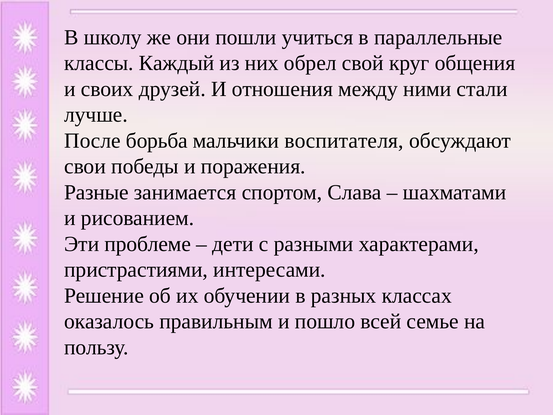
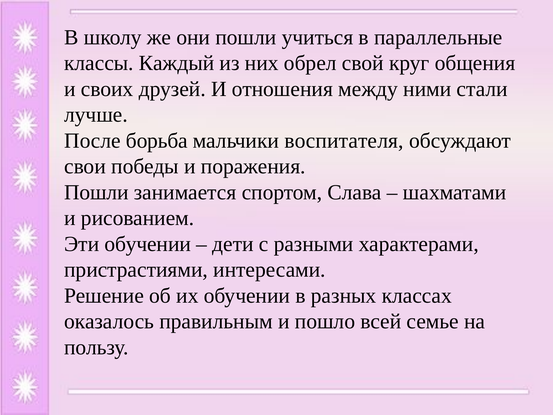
Разные at (96, 192): Разные -> Пошли
Эти проблеме: проблеме -> обучении
